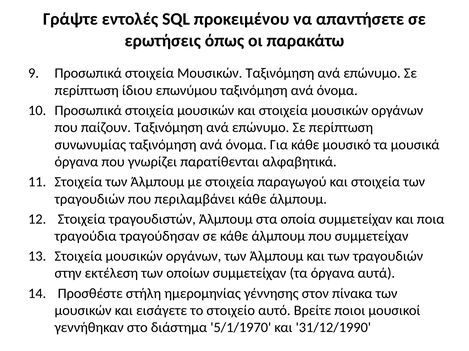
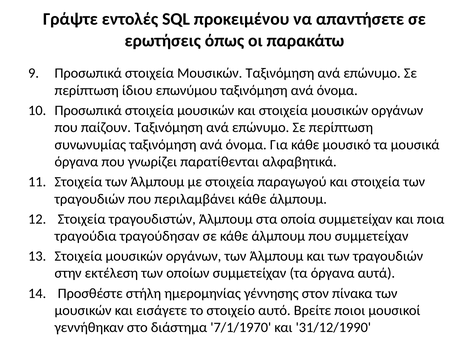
5/1/1970: 5/1/1970 -> 7/1/1970
